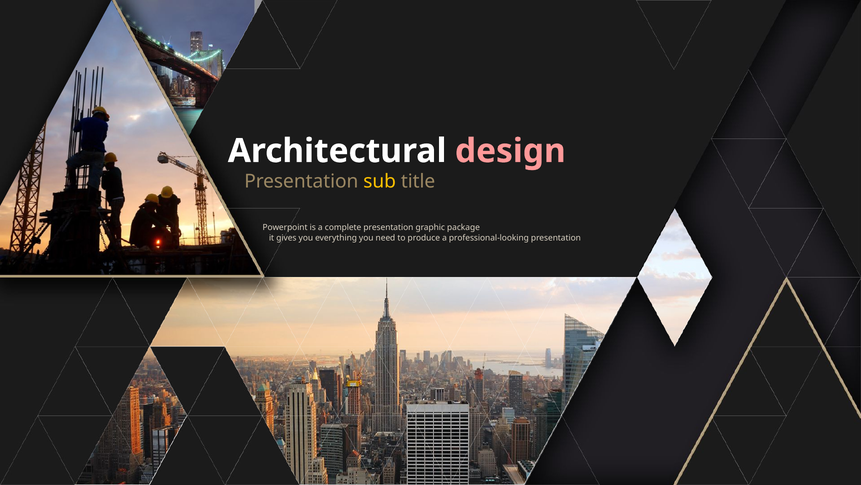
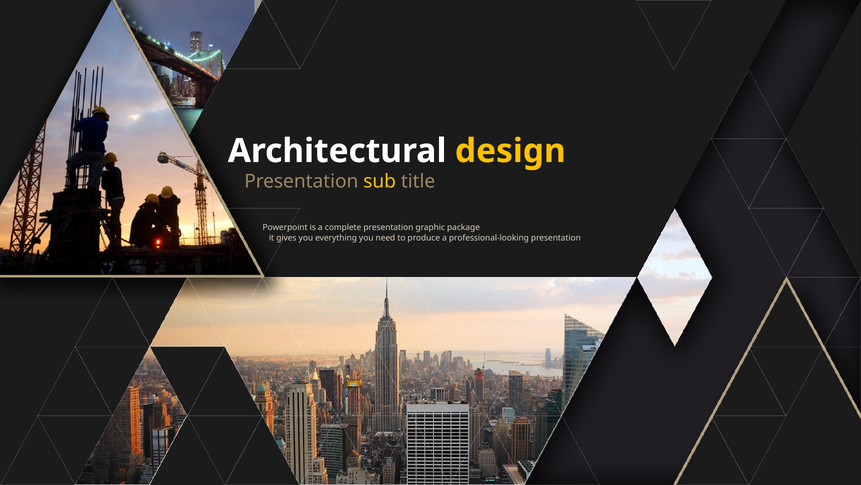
design colour: pink -> yellow
